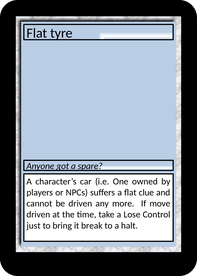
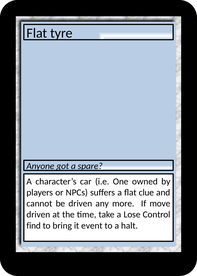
just: just -> find
break: break -> event
